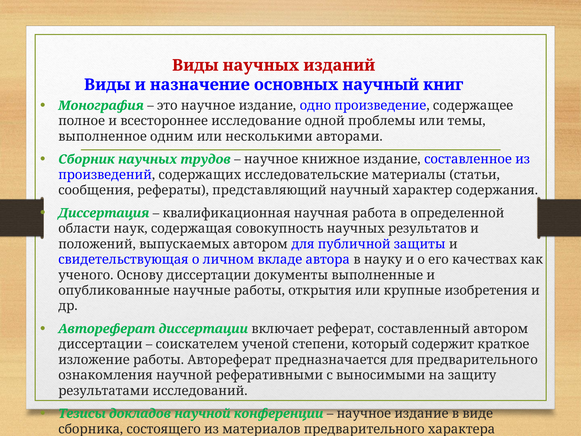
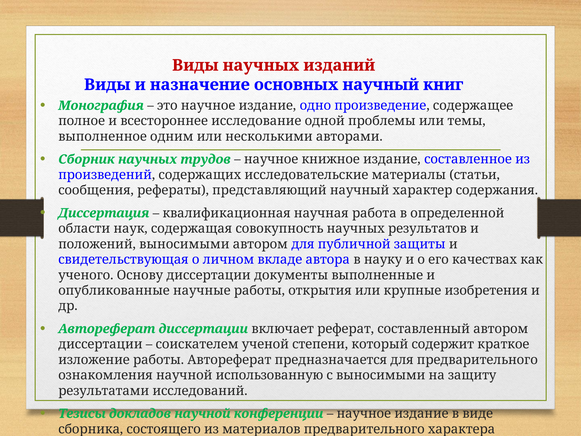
положений выпускаемых: выпускаемых -> выносимыми
реферативными: реферативными -> использованную
